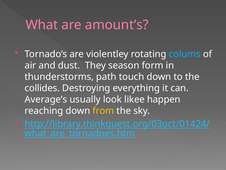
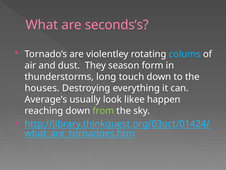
amount’s: amount’s -> seconds’s
path: path -> long
collides: collides -> houses
from colour: yellow -> light green
